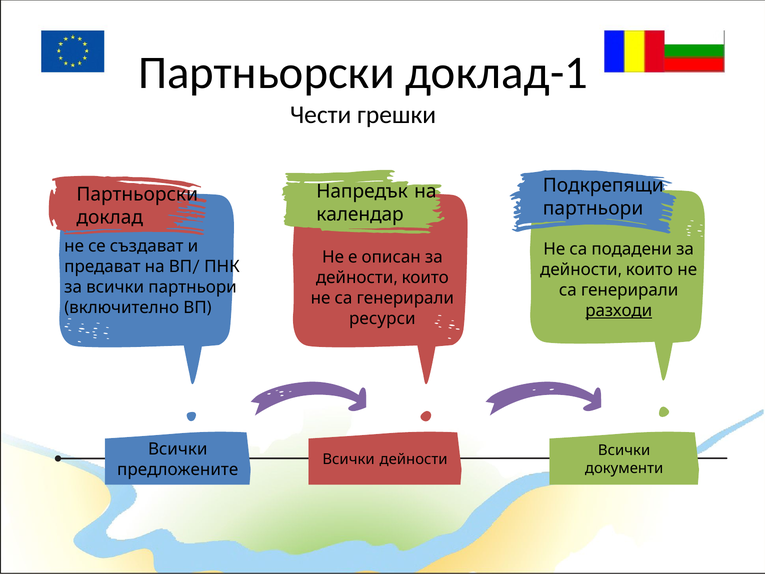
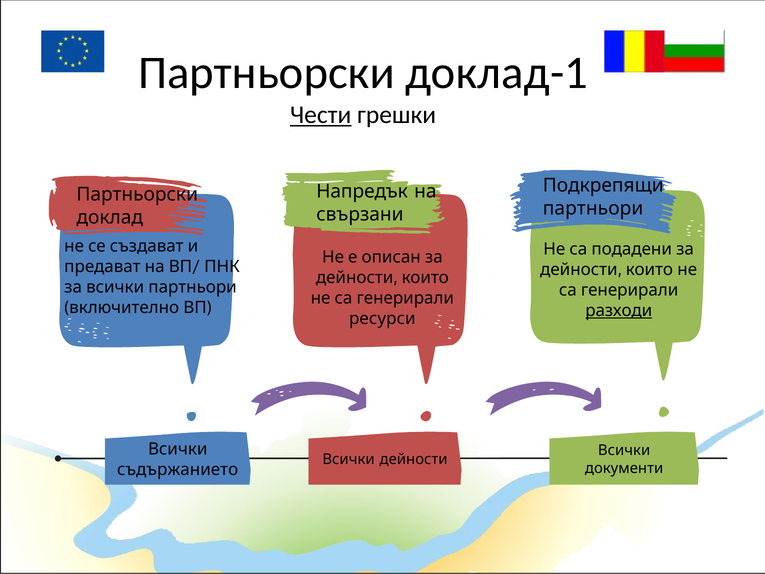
Чести underline: none -> present
календар: календар -> свързани
предложените: предложените -> съдържанието
